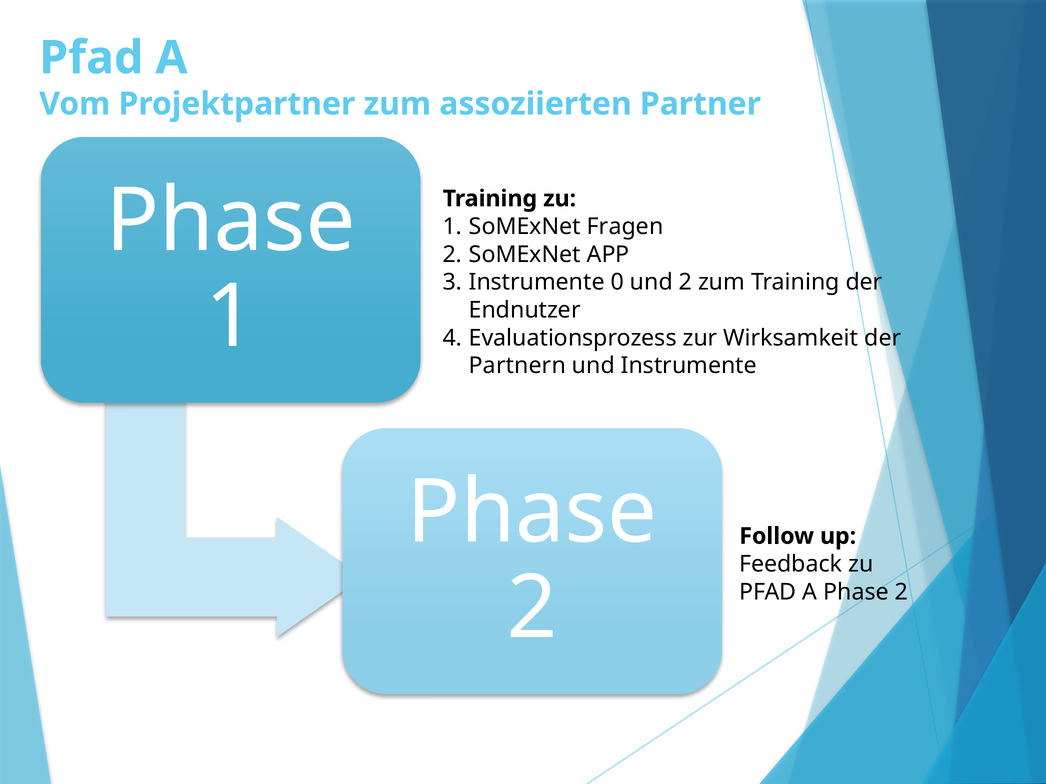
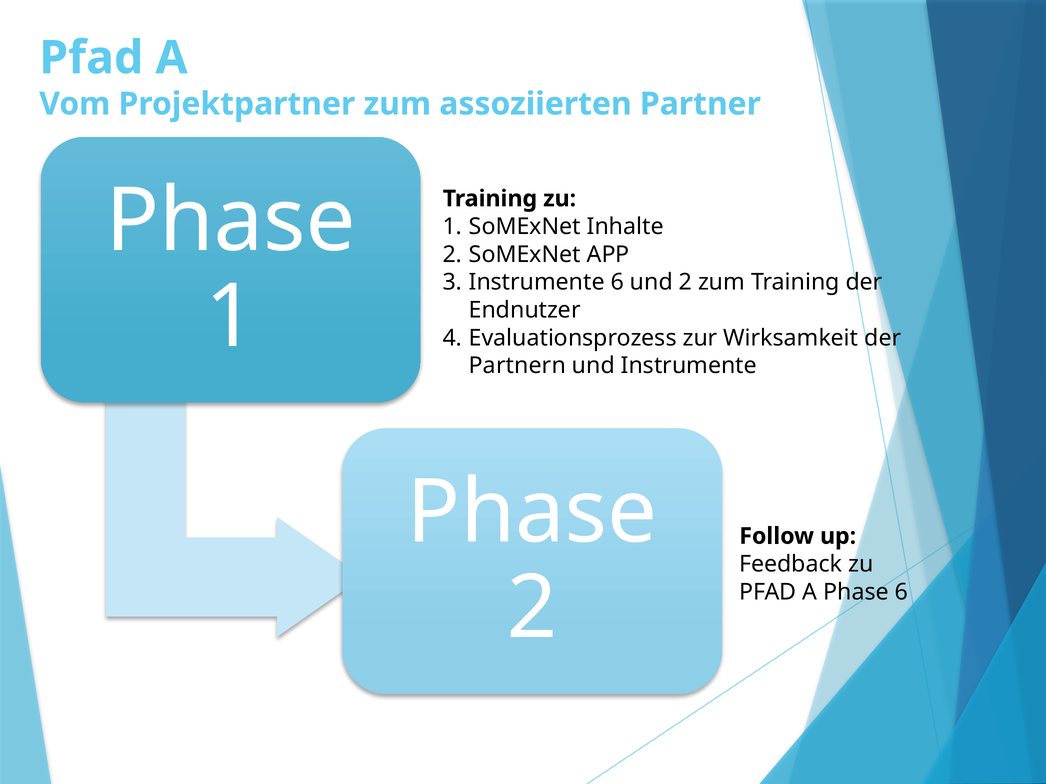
Fragen: Fragen -> Inhalte
Instrumente 0: 0 -> 6
A Phase 2: 2 -> 6
